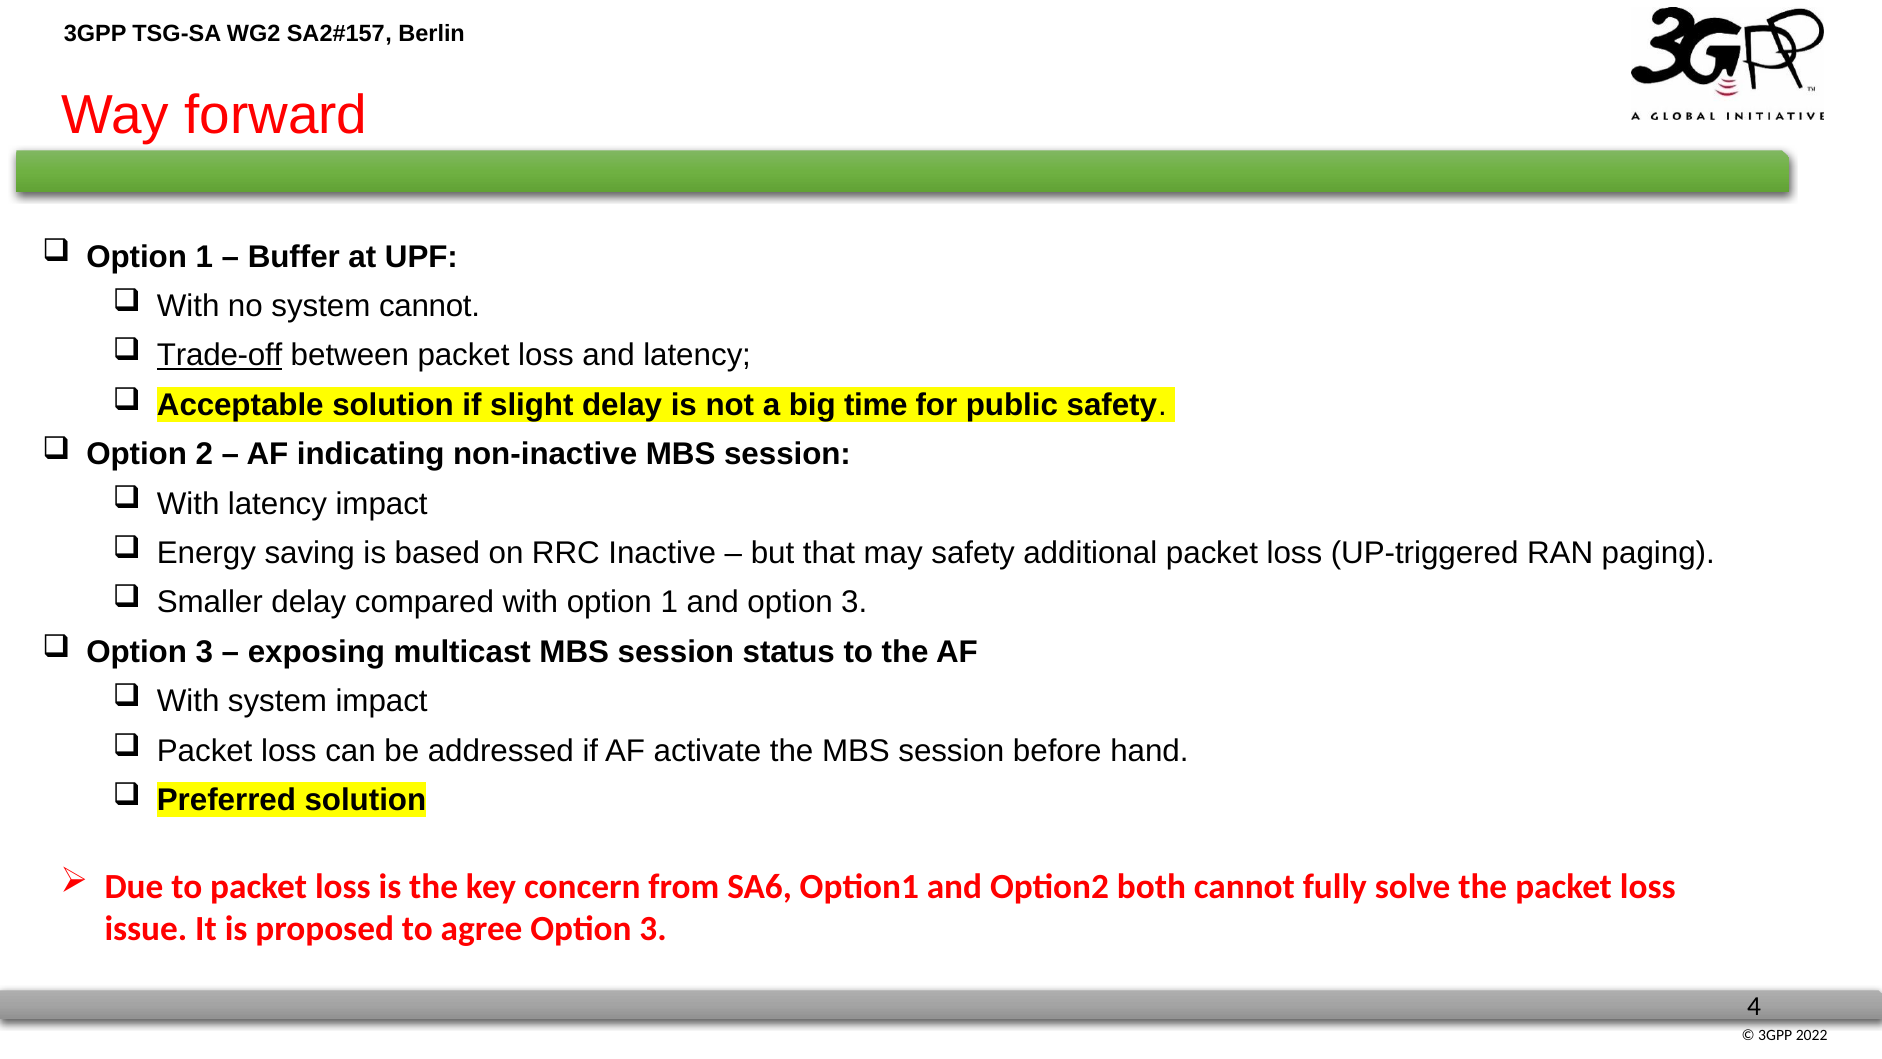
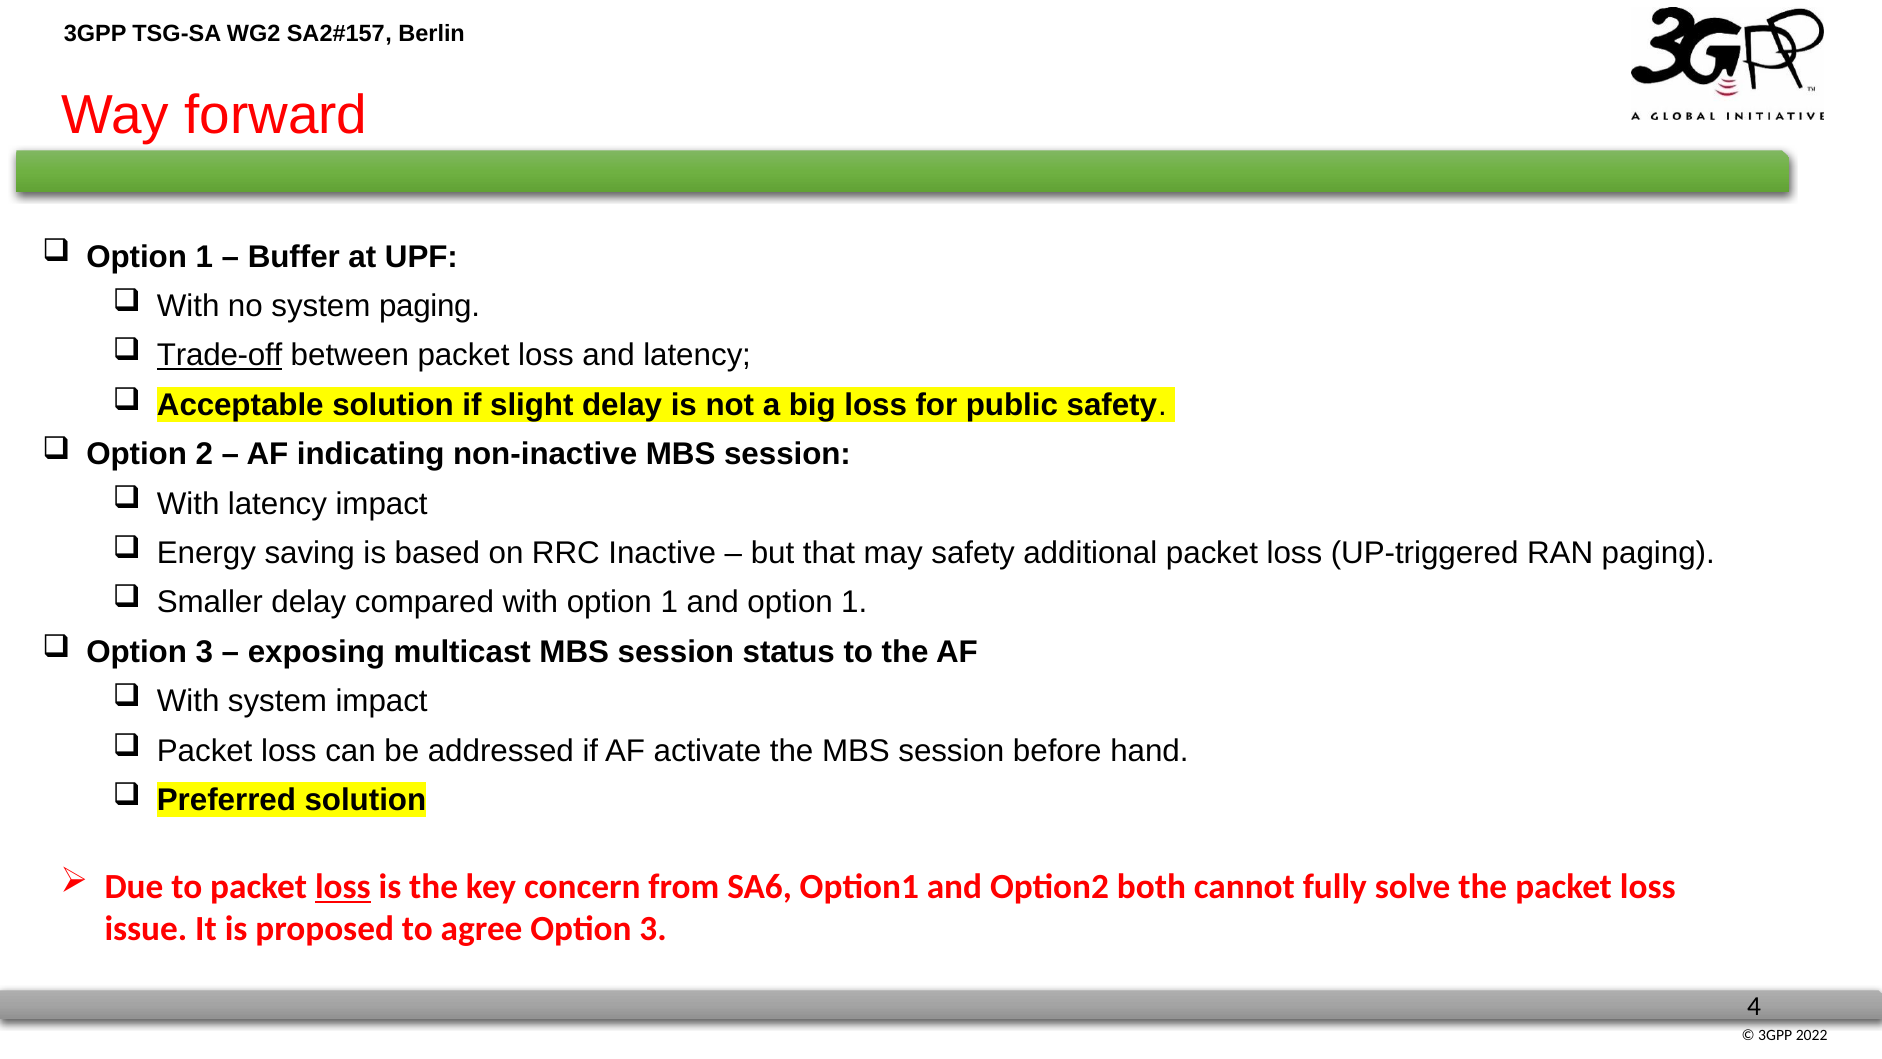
system cannot: cannot -> paging
big time: time -> loss
and option 3: 3 -> 1
loss at (343, 887) underline: none -> present
